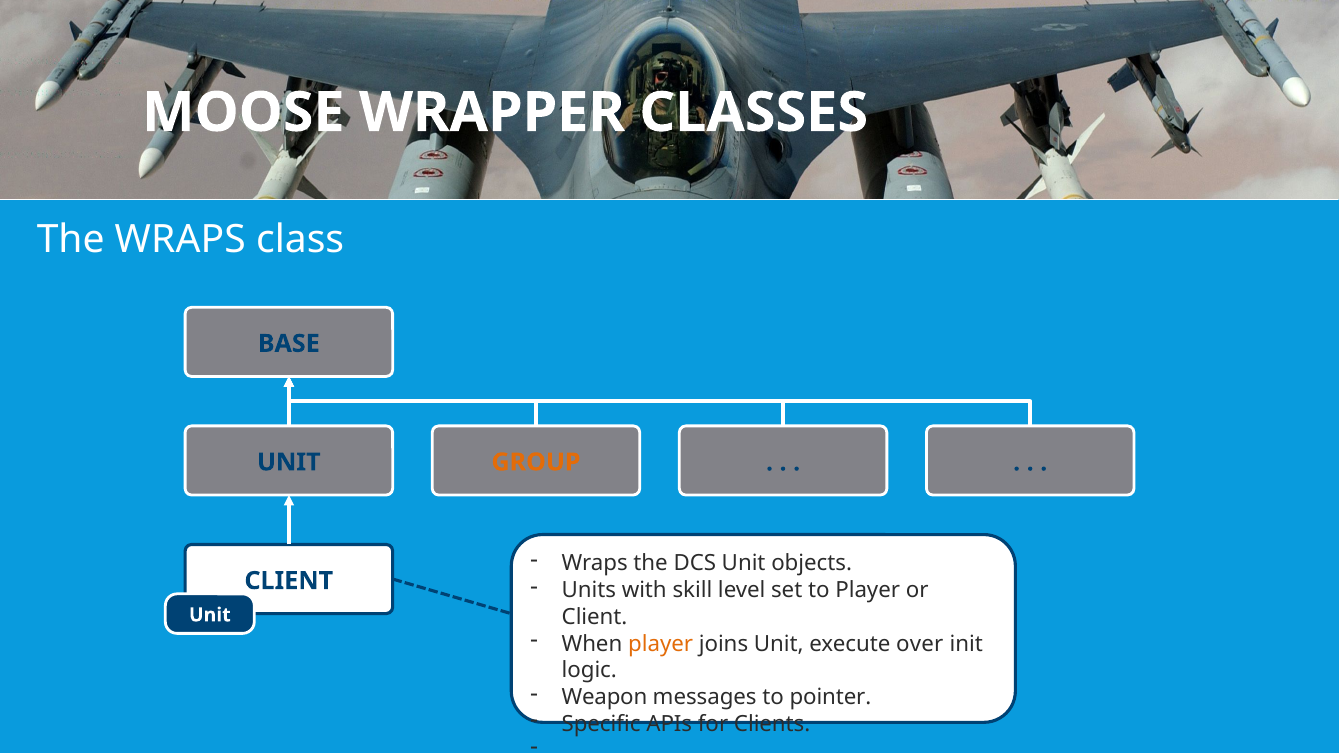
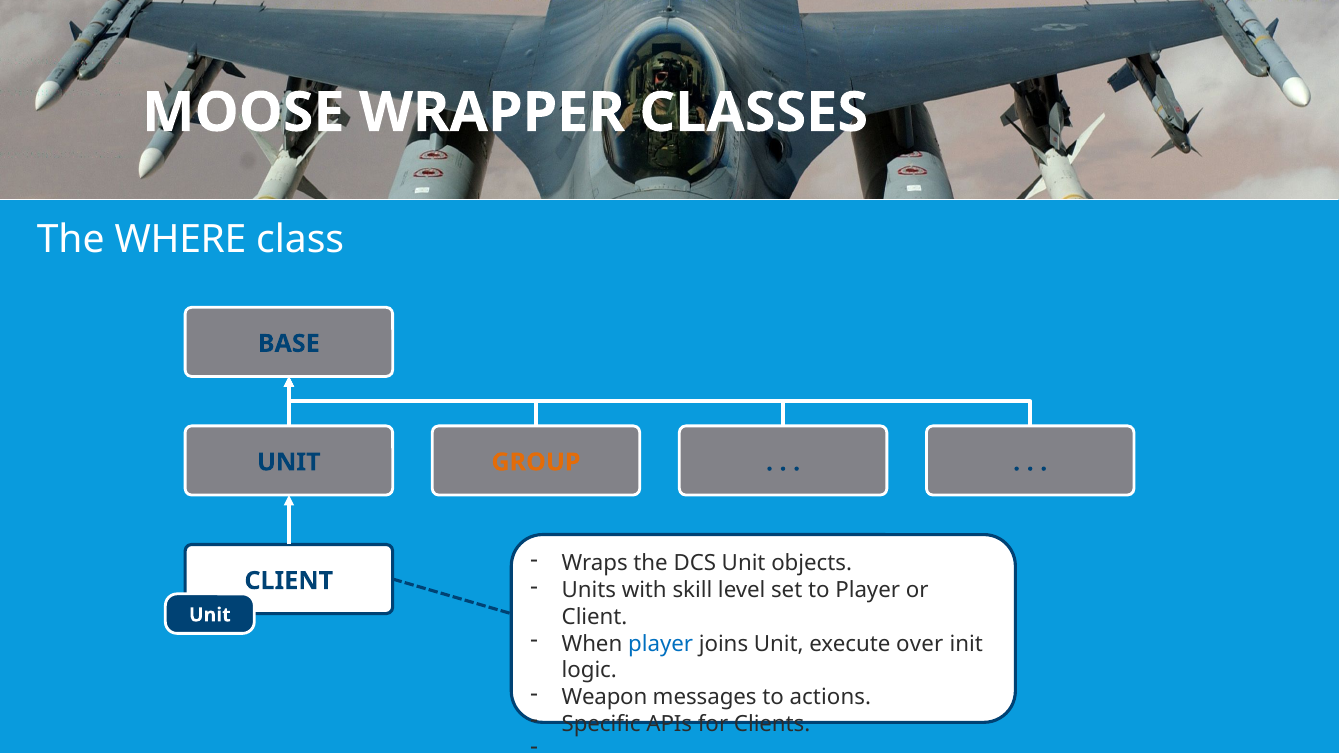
The WRAPS: WRAPS -> WHERE
player at (661, 644) colour: orange -> blue
pointer: pointer -> actions
